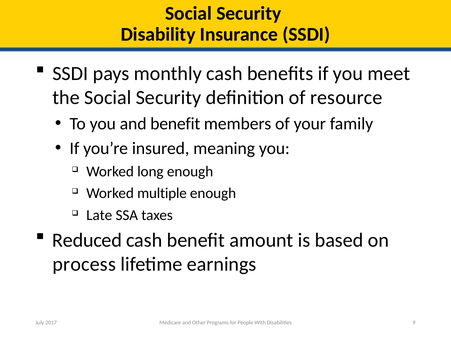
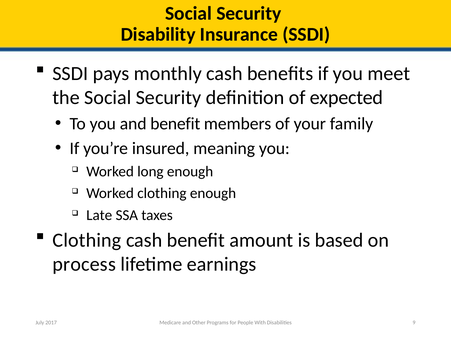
resource: resource -> expected
Worked multiple: multiple -> clothing
Reduced at (87, 240): Reduced -> Clothing
